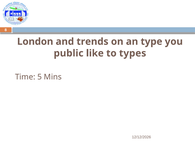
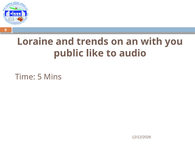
London: London -> Loraine
type: type -> with
types: types -> audio
